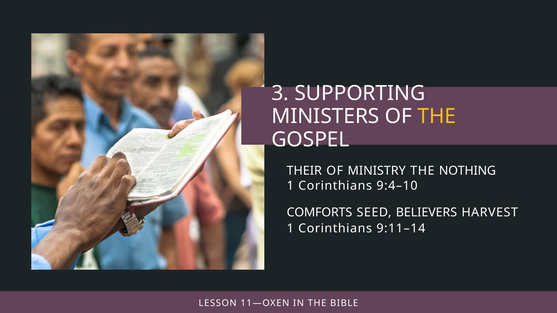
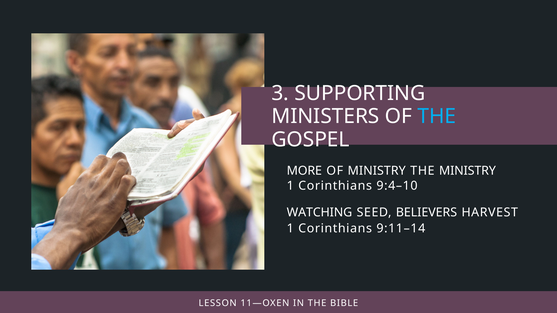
THE at (437, 116) colour: yellow -> light blue
THEIR: THEIR -> MORE
THE NOTHING: NOTHING -> MINISTRY
COMFORTS: COMFORTS -> WATCHING
